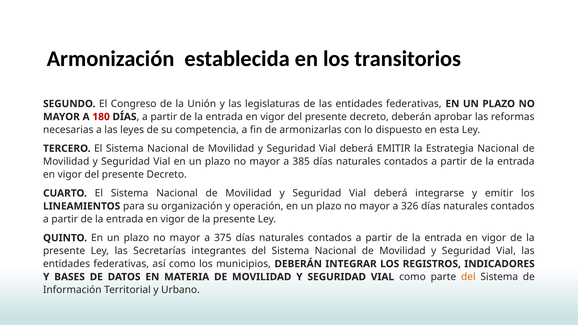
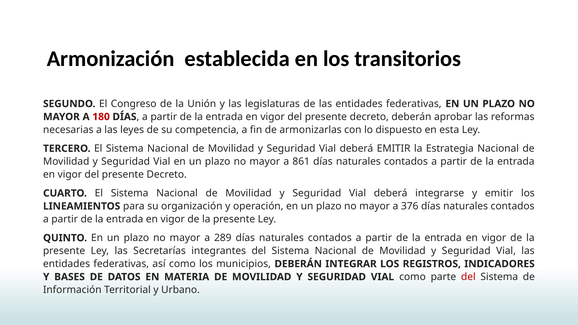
385: 385 -> 861
326: 326 -> 376
375: 375 -> 289
del at (468, 277) colour: orange -> red
